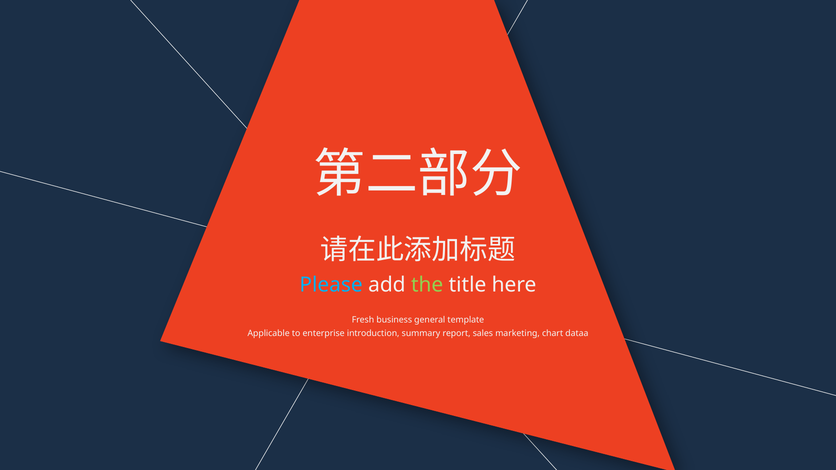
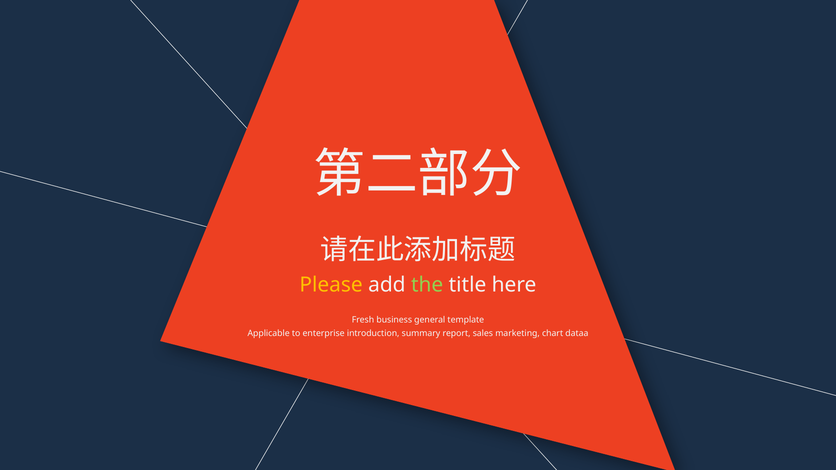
Please colour: light blue -> yellow
